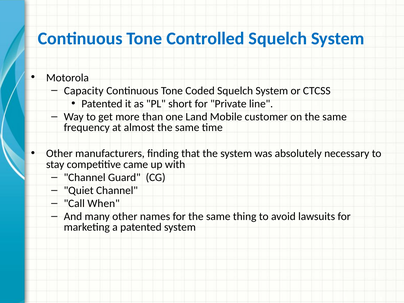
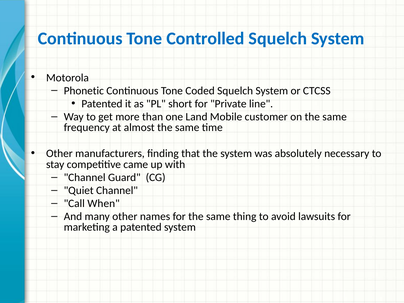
Capacity: Capacity -> Phonetic
